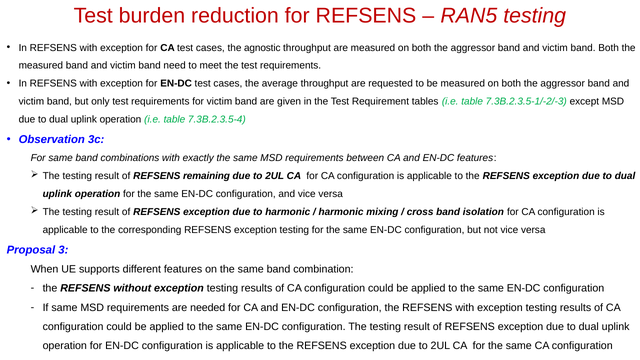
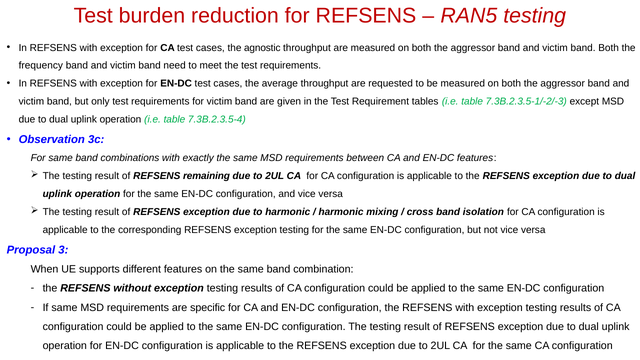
measured at (41, 66): measured -> frequency
needed: needed -> specific
